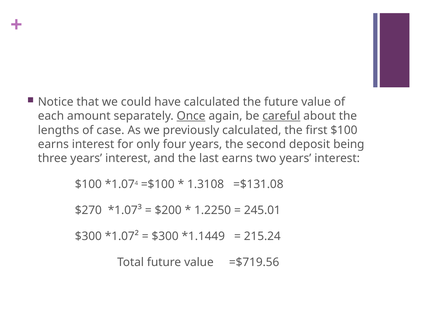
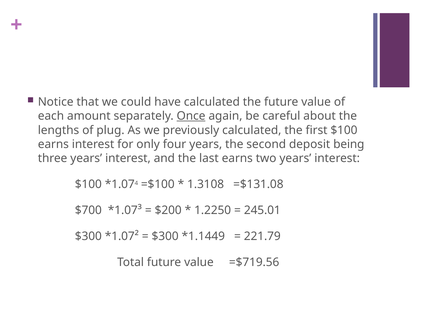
careful underline: present -> none
case: case -> plug
$270: $270 -> $700
215.24: 215.24 -> 221.79
